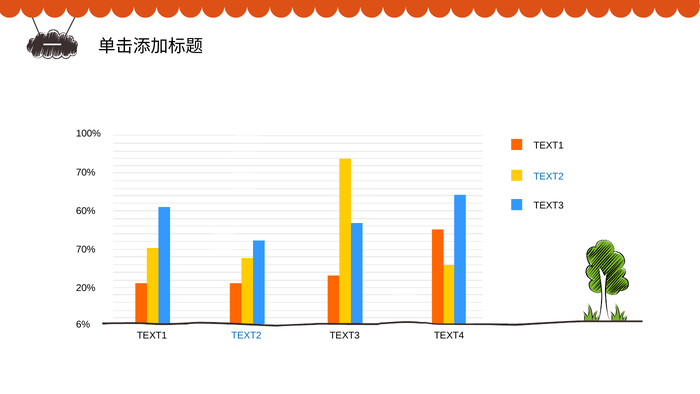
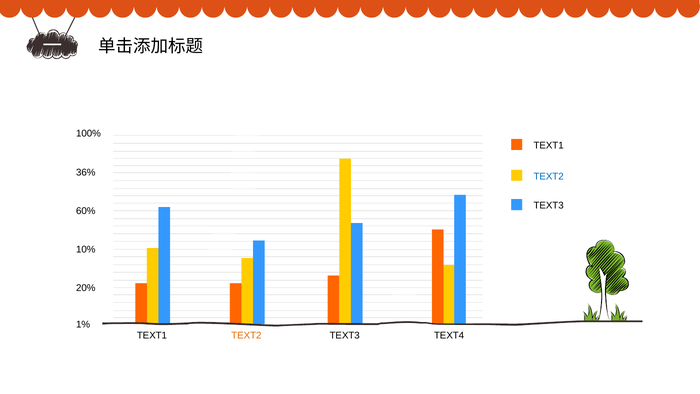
70% at (86, 172): 70% -> 36%
70% at (86, 249): 70% -> 10%
6%: 6% -> 1%
TEXT2 at (246, 335) colour: blue -> orange
